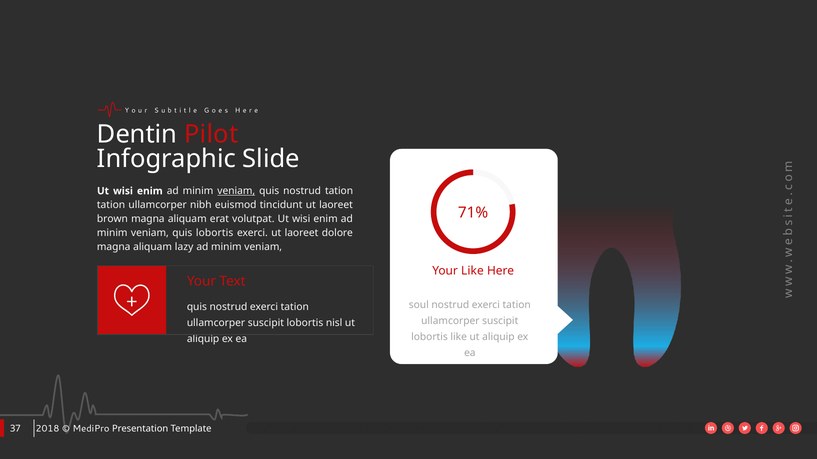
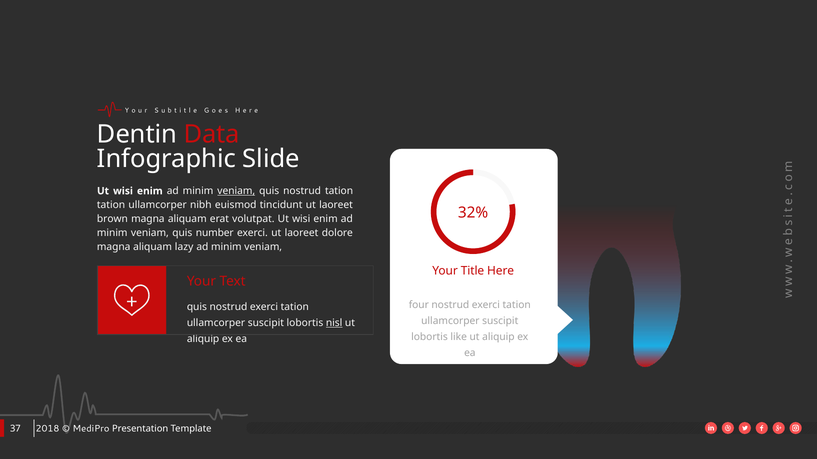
Pilot: Pilot -> Data
71%: 71% -> 32%
quis lobortis: lobortis -> number
Your Like: Like -> Title
soul: soul -> four
nisl underline: none -> present
